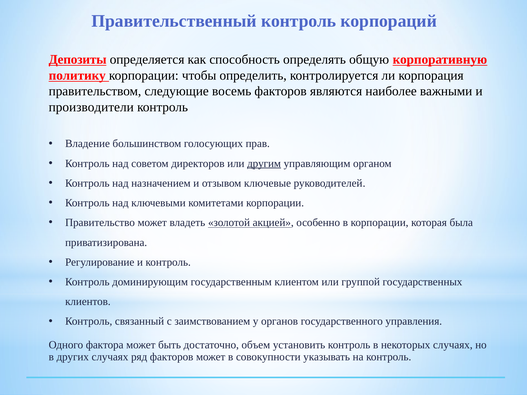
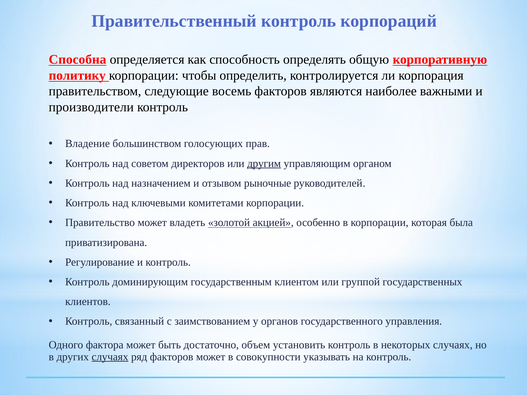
Депозиты: Депозиты -> Способна
ключевые: ключевые -> рыночные
случаях at (110, 357) underline: none -> present
